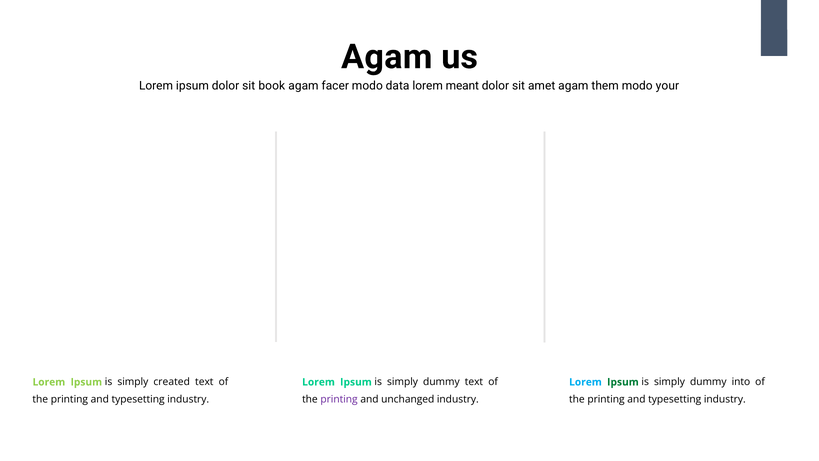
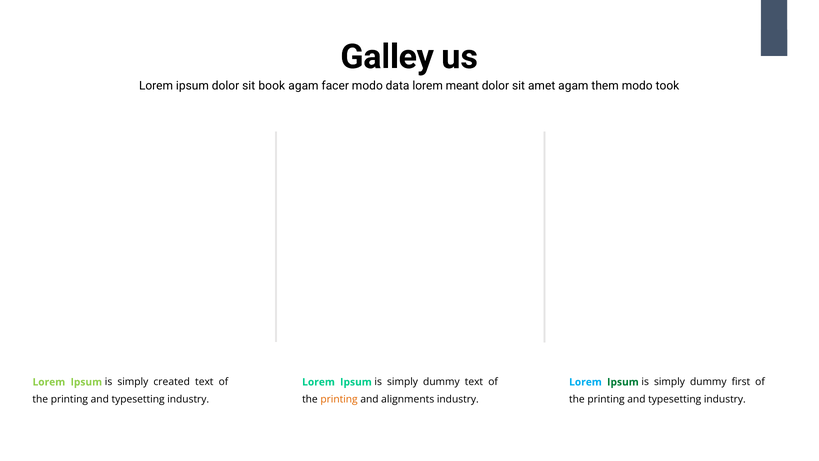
Agam at (387, 57): Agam -> Galley
your: your -> took
into: into -> first
printing at (339, 399) colour: purple -> orange
unchanged: unchanged -> alignments
